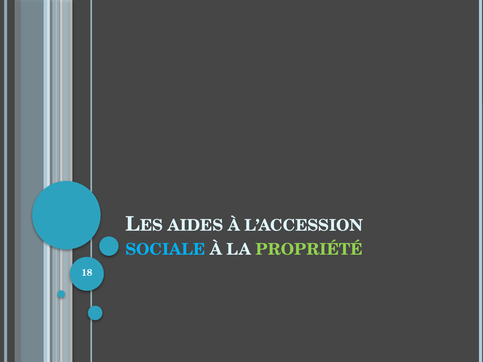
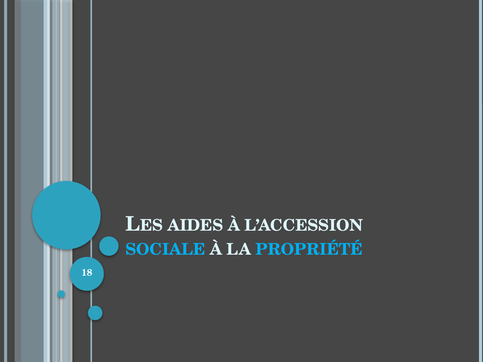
PROPRIÉTÉ colour: light green -> light blue
